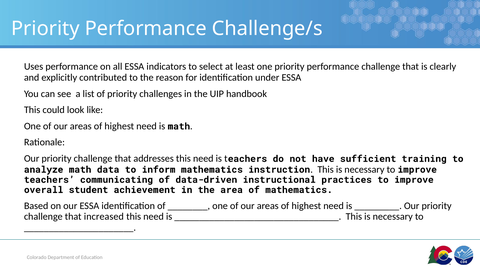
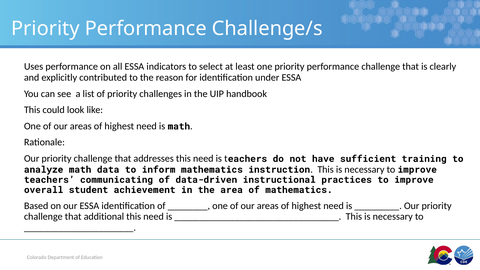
increased: increased -> additional
